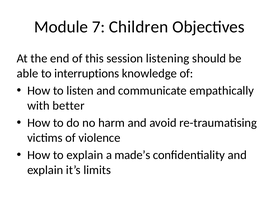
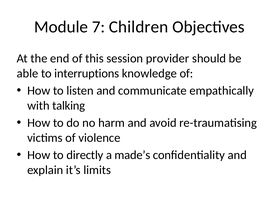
listening: listening -> provider
better: better -> talking
to explain: explain -> directly
